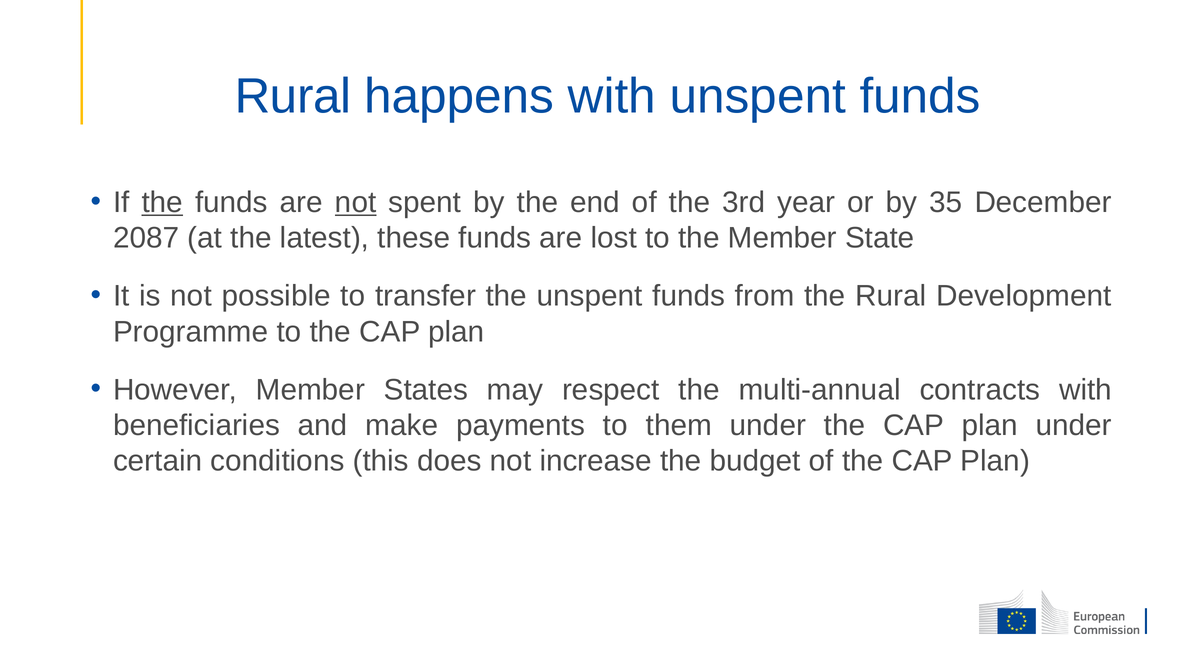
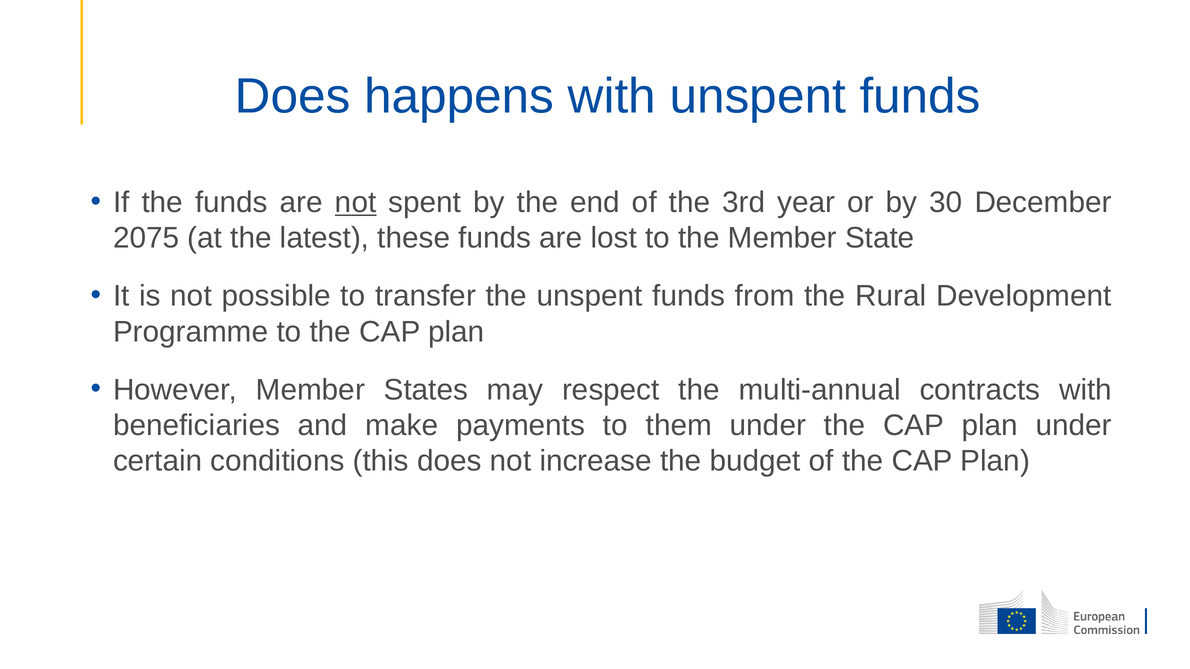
Rural at (293, 96): Rural -> Does
the at (162, 203) underline: present -> none
35: 35 -> 30
2087: 2087 -> 2075
